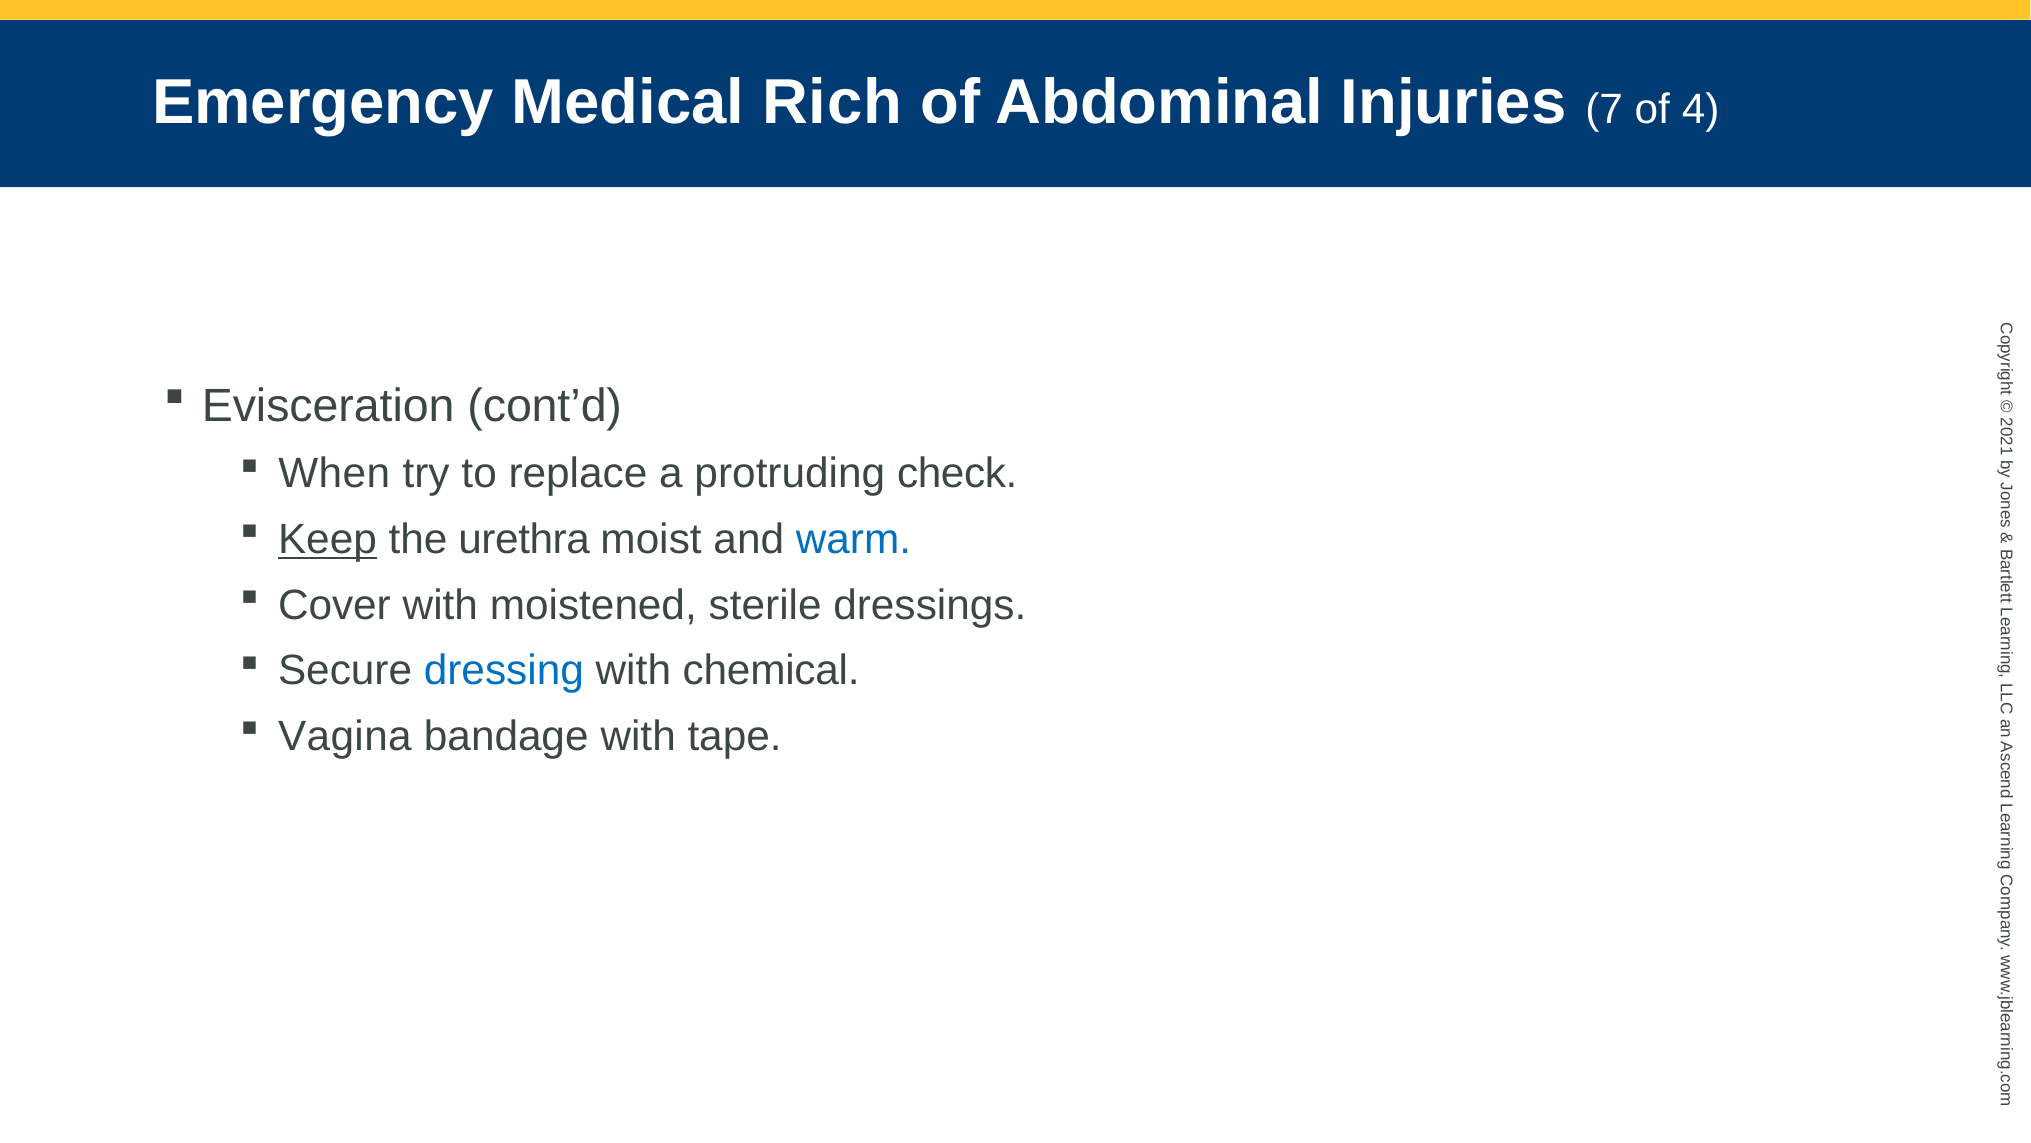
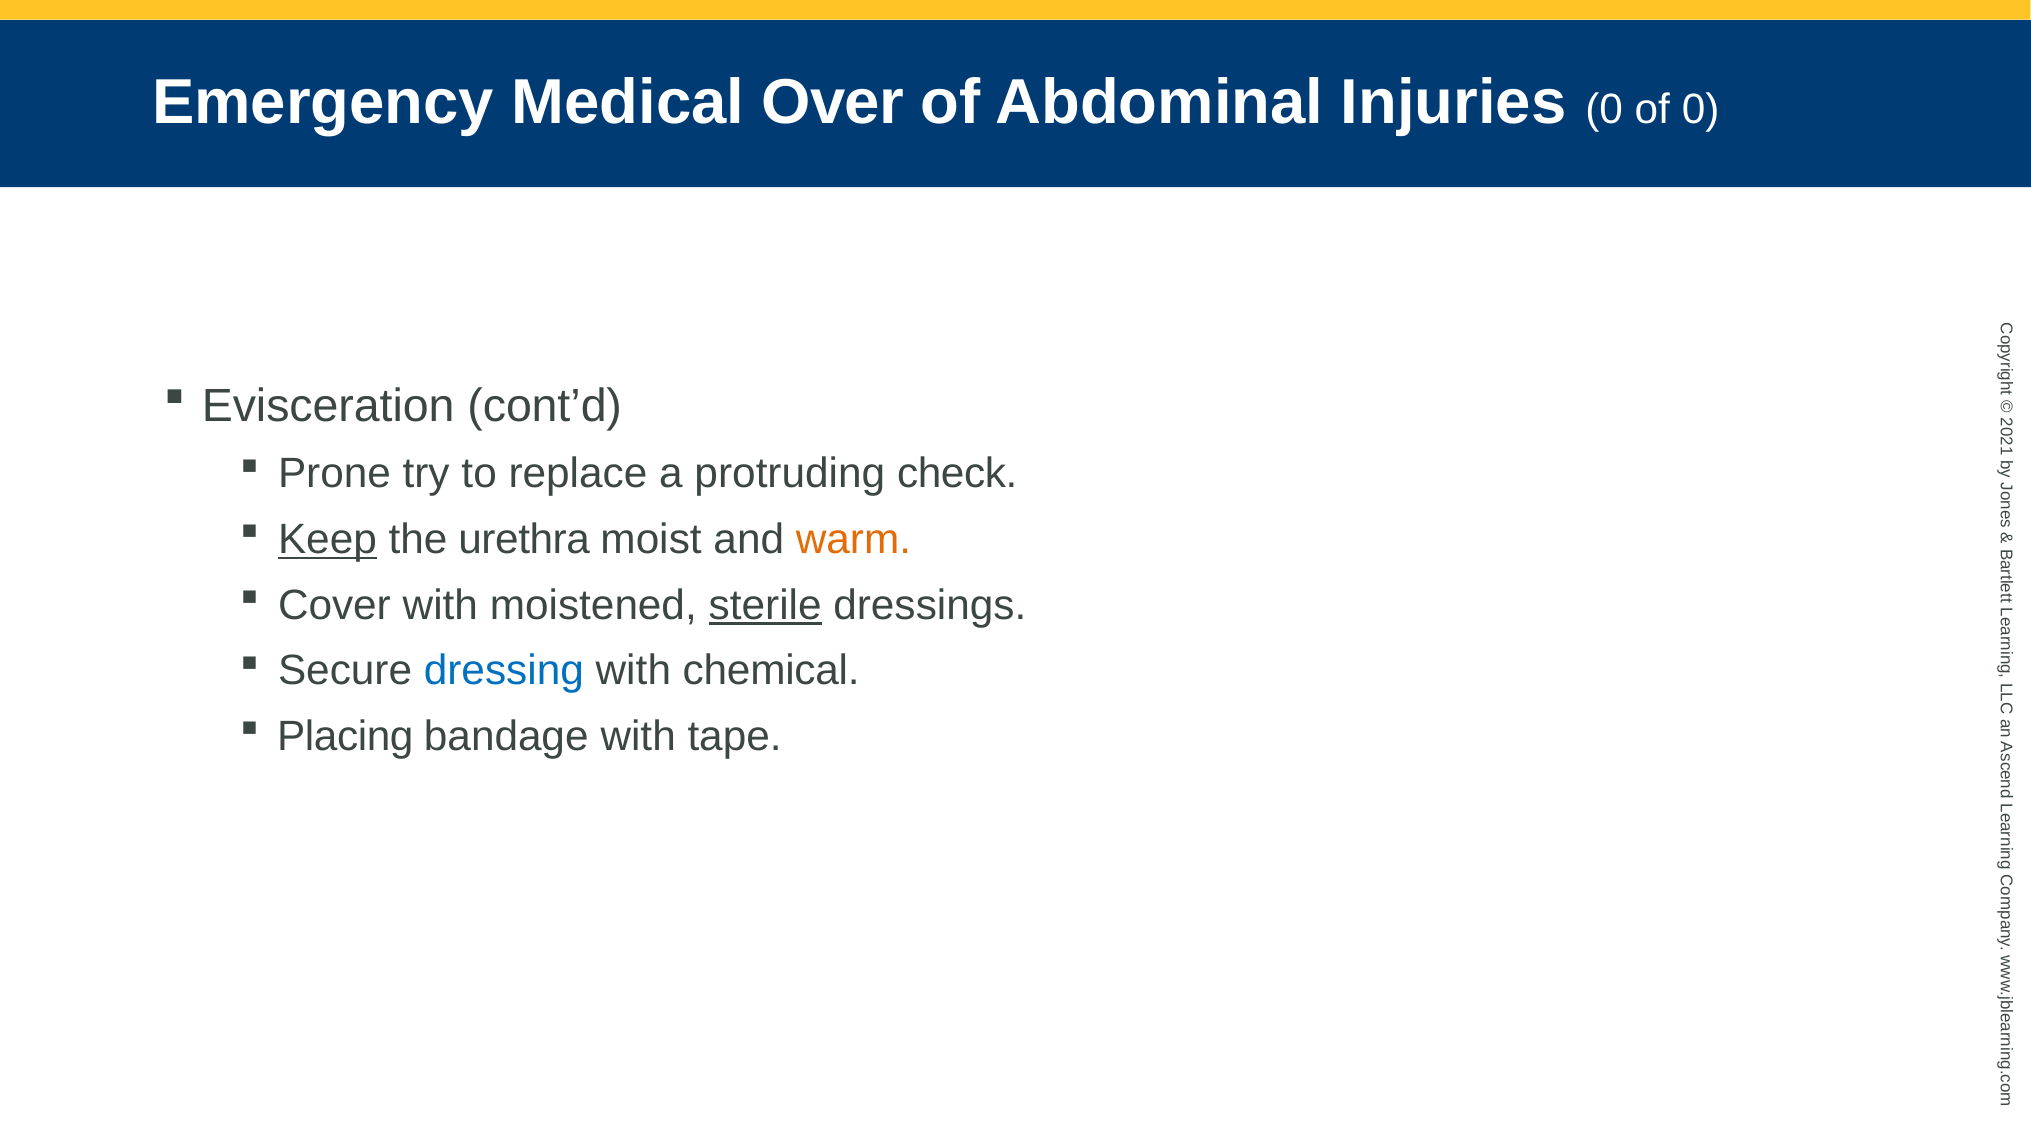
Rich: Rich -> Over
Injuries 7: 7 -> 0
of 4: 4 -> 0
When: When -> Prone
warm colour: blue -> orange
sterile underline: none -> present
Vagina: Vagina -> Placing
